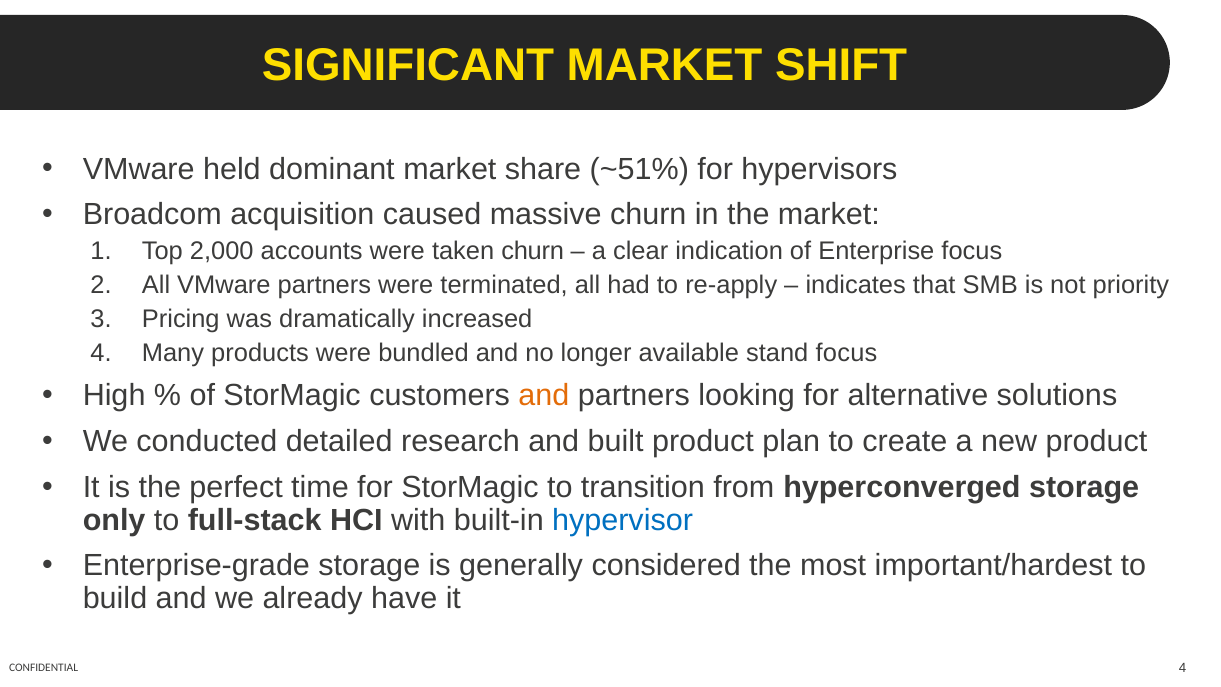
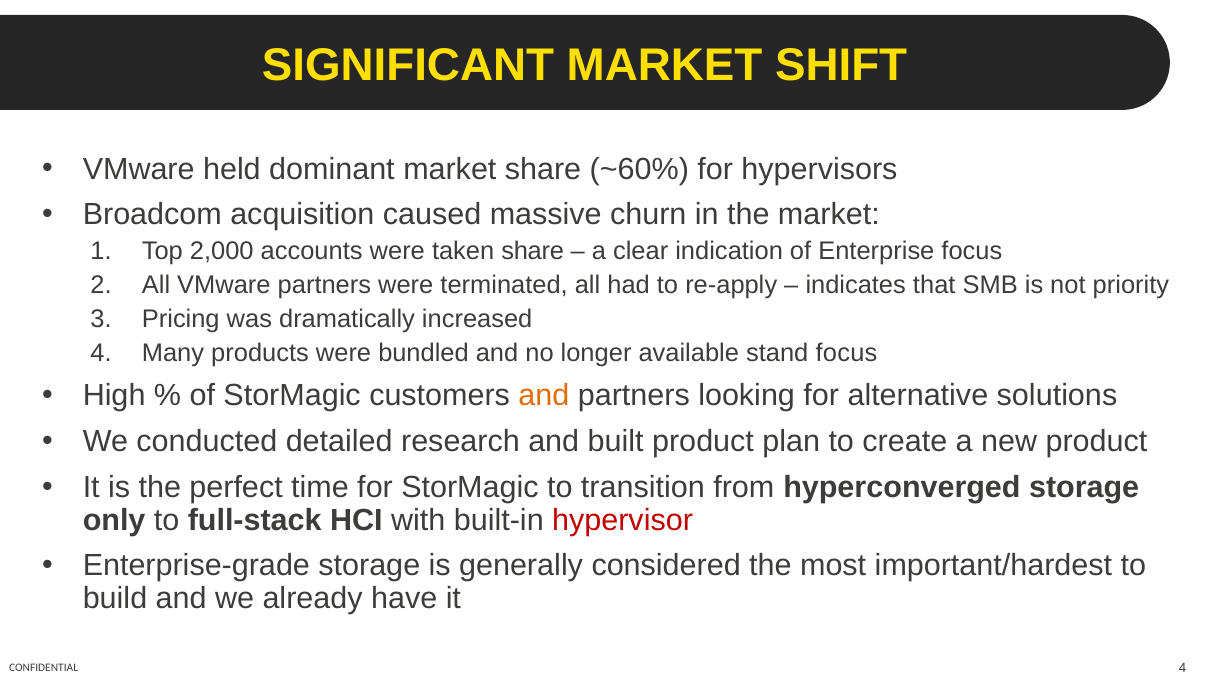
~51%: ~51% -> ~60%
taken churn: churn -> share
hypervisor colour: blue -> red
